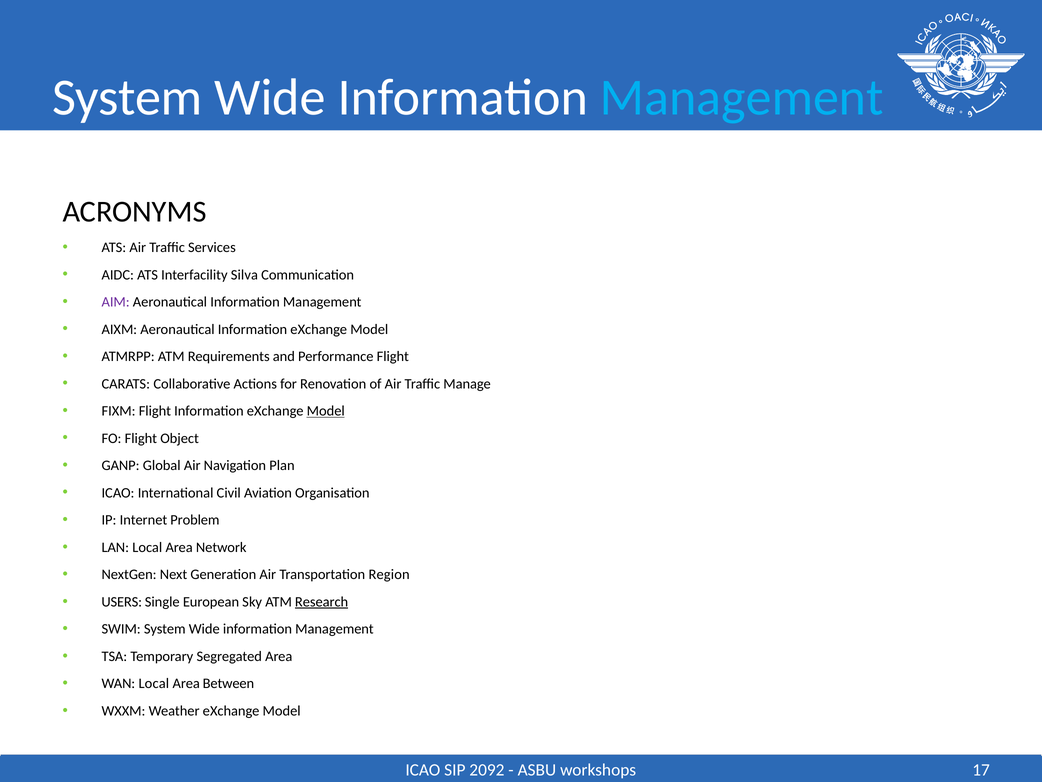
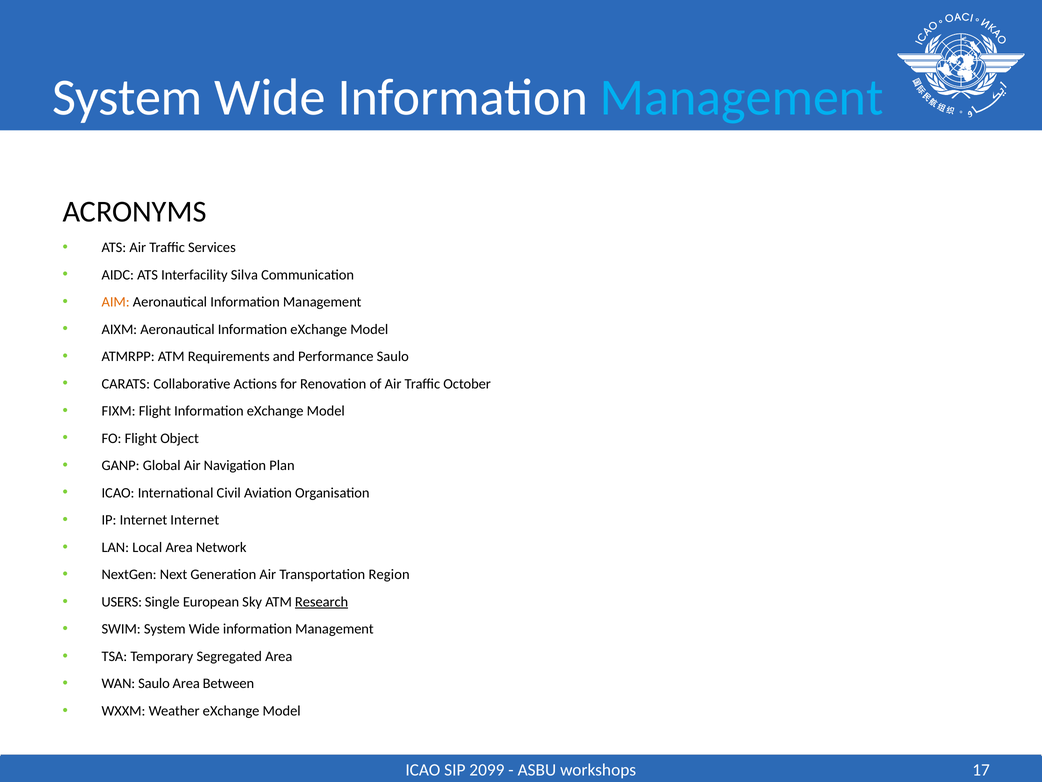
AIM colour: purple -> orange
Performance Flight: Flight -> Saulo
Manage: Manage -> October
Model at (326, 411) underline: present -> none
Internet Problem: Problem -> Internet
WAN Local: Local -> Saulo
2092: 2092 -> 2099
